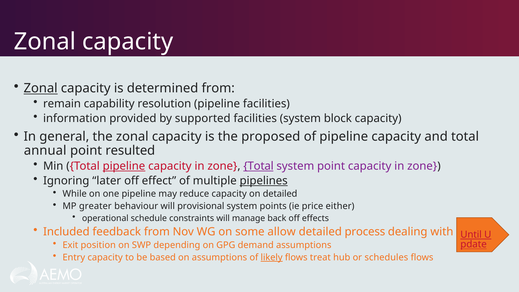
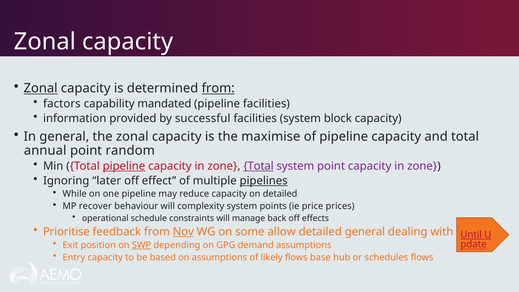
from at (218, 88) underline: none -> present
remain: remain -> factors
resolution: resolution -> mandated
supported: supported -> successful
proposed: proposed -> maximise
resulted: resulted -> random
greater: greater -> recover
provisional: provisional -> complexity
either: either -> prices
Included: Included -> Prioritise
Nov underline: none -> present
detailed process: process -> general
SWP underline: none -> present
likely underline: present -> none
treat: treat -> base
